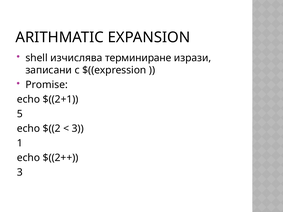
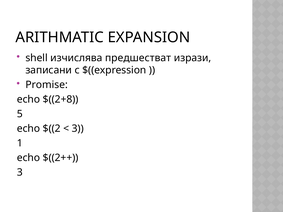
терминиране: терминиране -> предшестват
$((2+1: $((2+1 -> $((2+8
